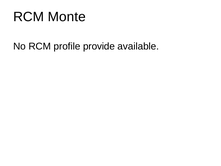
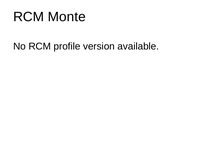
provide: provide -> version
